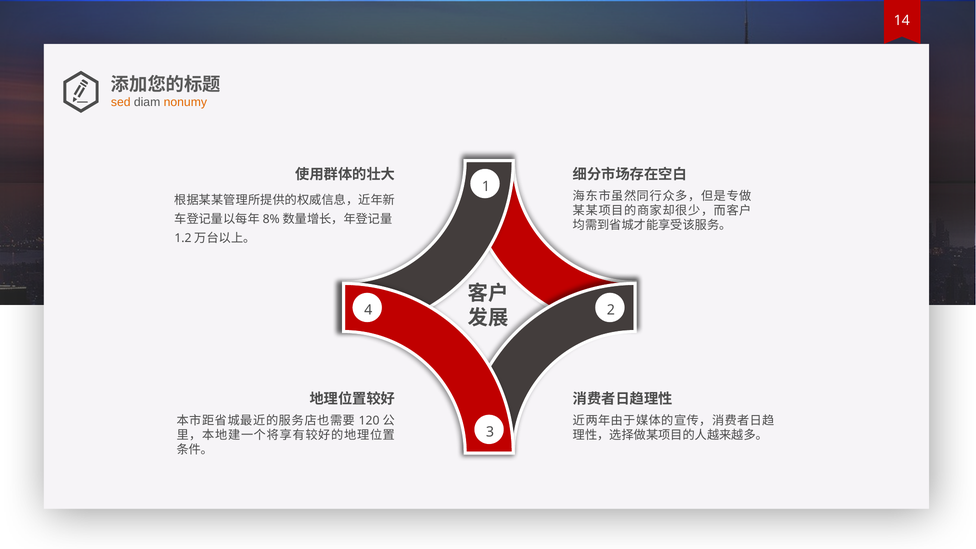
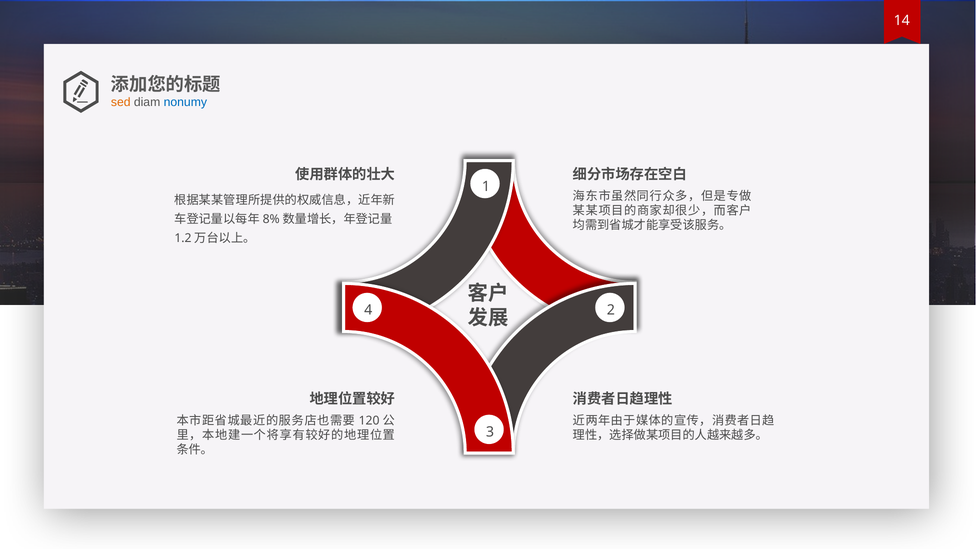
nonumy colour: orange -> blue
